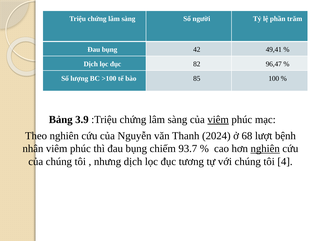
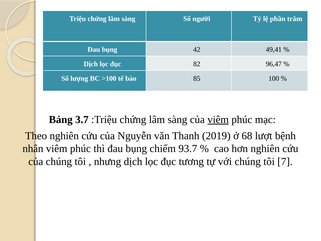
3.9: 3.9 -> 3.7
2024: 2024 -> 2019
nghiên at (265, 149) underline: present -> none
4: 4 -> 7
